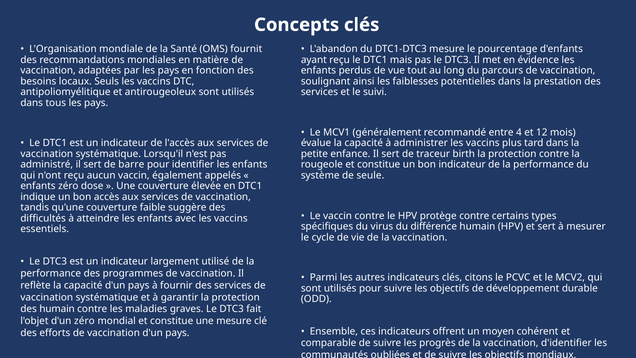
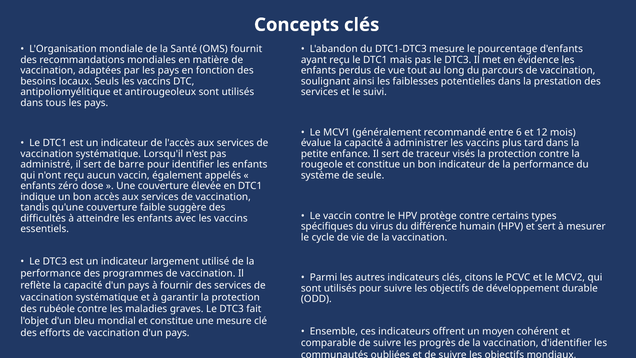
4: 4 -> 6
birth: birth -> visés
des humain: humain -> rubéole
d'un zéro: zéro -> bleu
